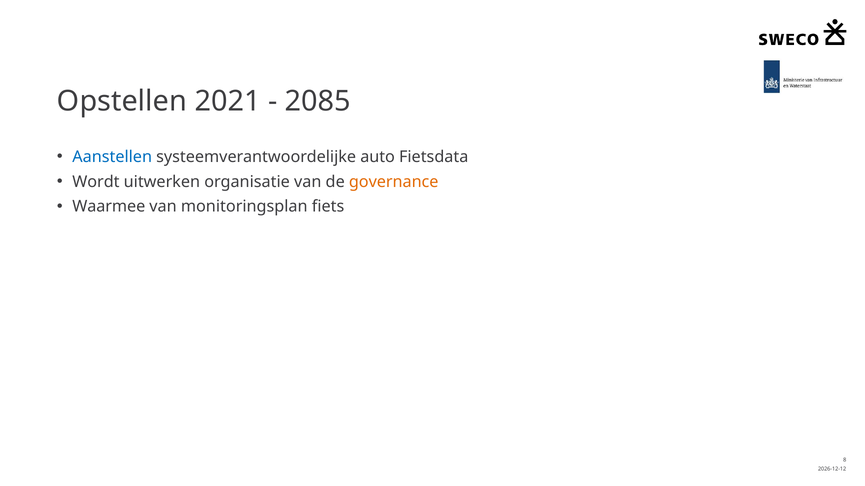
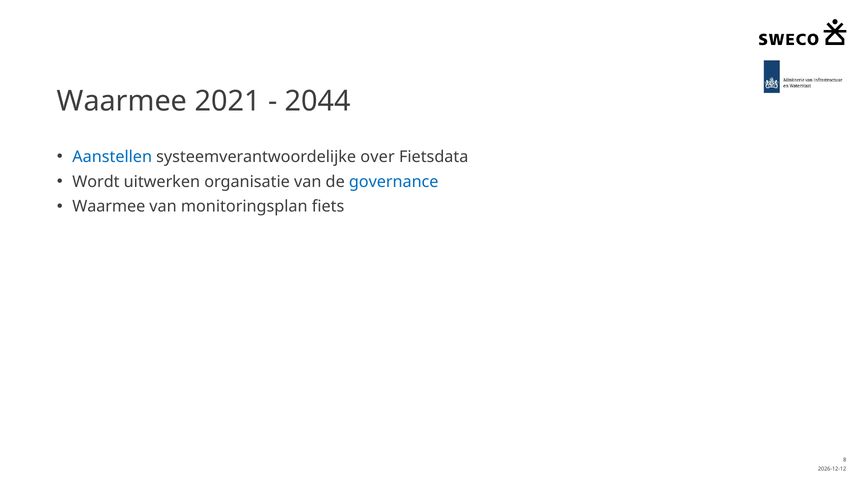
Opstellen at (122, 101): Opstellen -> Waarmee
2085: 2085 -> 2044
auto: auto -> over
governance colour: orange -> blue
